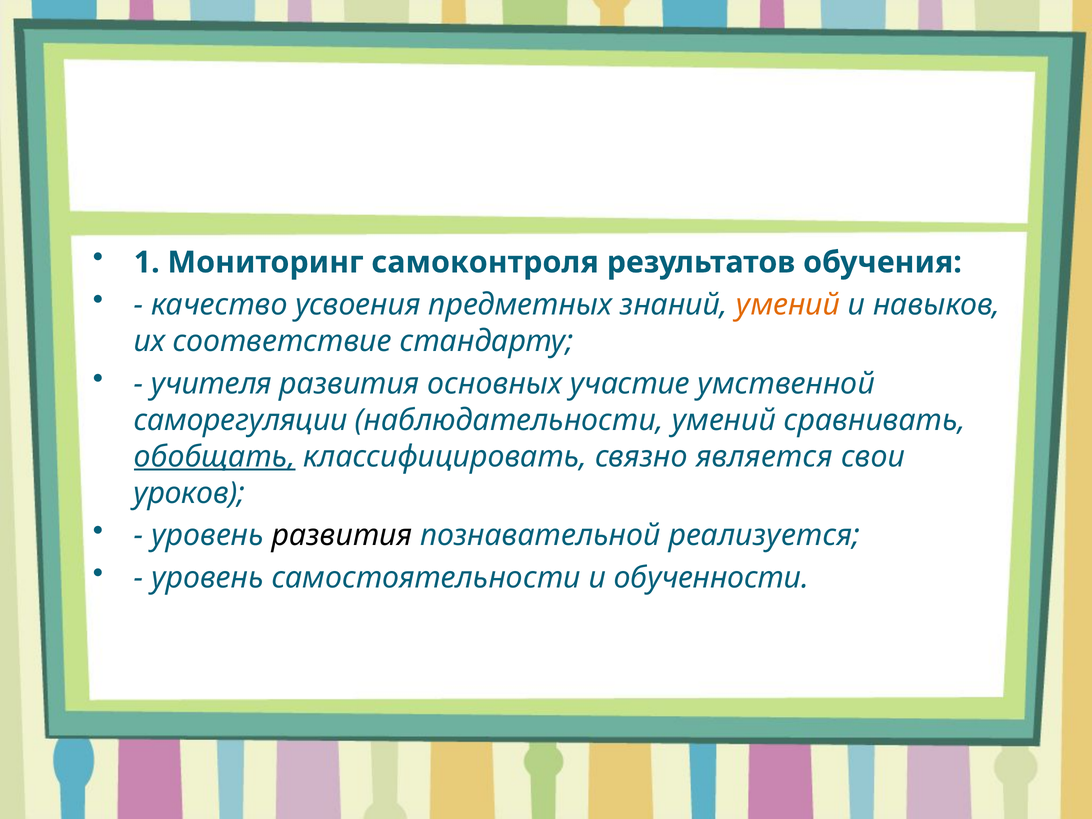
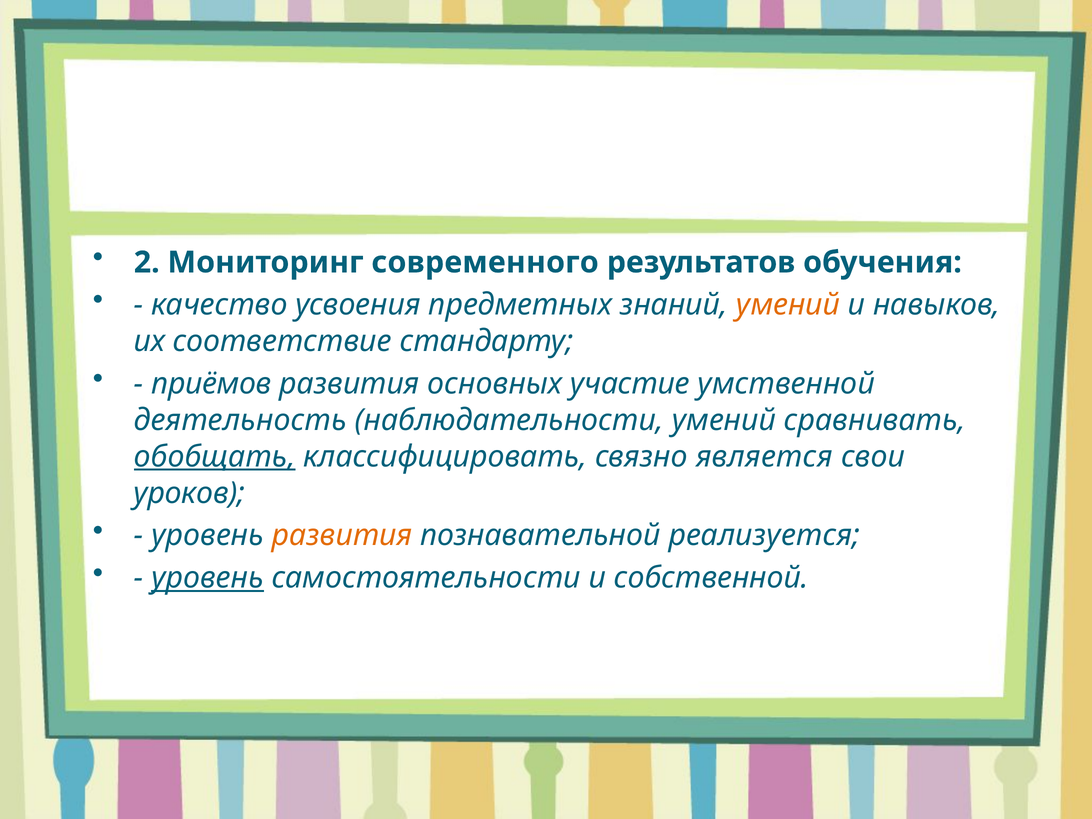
1: 1 -> 2
самоконтроля: самоконтроля -> современного
учителя: учителя -> приёмов
саморегуляции: саморегуляции -> деятельность
развития at (342, 535) colour: black -> orange
уровень at (207, 578) underline: none -> present
обученности: обученности -> собственной
